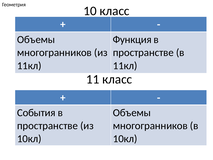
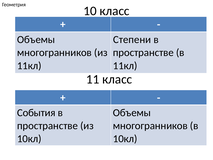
Функция: Функция -> Степени
